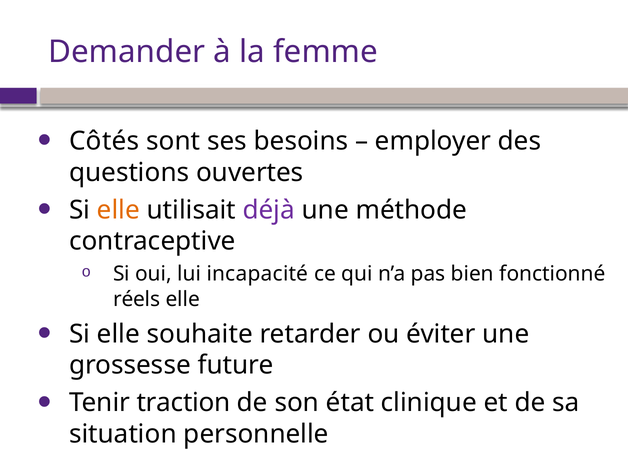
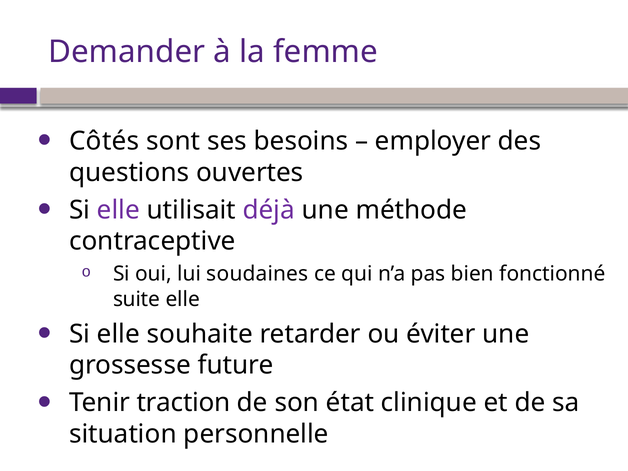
elle at (118, 210) colour: orange -> purple
incapacité: incapacité -> soudaines
réels: réels -> suite
